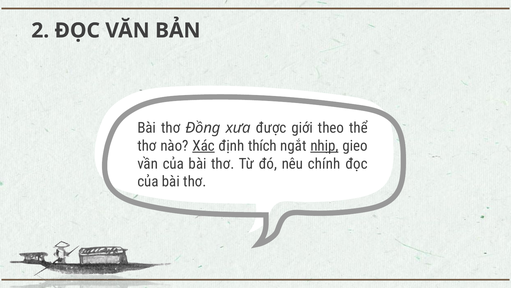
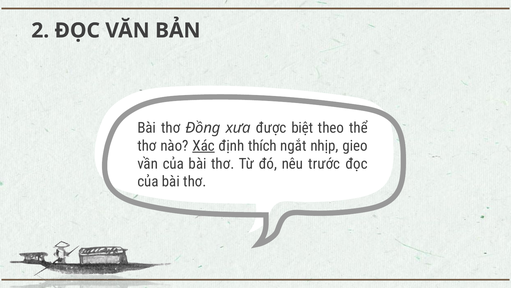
giới: giới -> biệt
nhịp underline: present -> none
chính: chính -> trước
